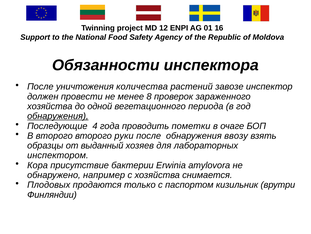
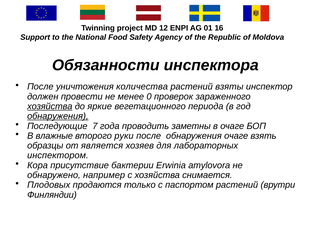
завозе: завозе -> взяты
8: 8 -> 0
хозяйства at (50, 106) underline: none -> present
одной: одной -> яркие
4: 4 -> 7
пометки: пометки -> заметны
В второго: второго -> влажные
обнаружения ввозу: ввозу -> очаге
выданный: выданный -> является
паспортом кизильник: кизильник -> растений
